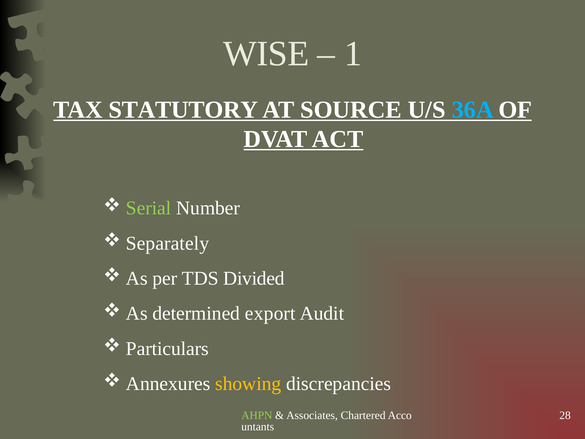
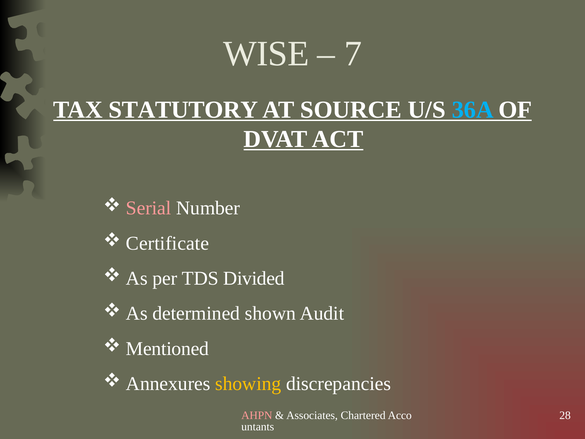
1: 1 -> 7
Serial colour: light green -> pink
Separately: Separately -> Certificate
export: export -> shown
Particulars: Particulars -> Mentioned
AHPN colour: light green -> pink
